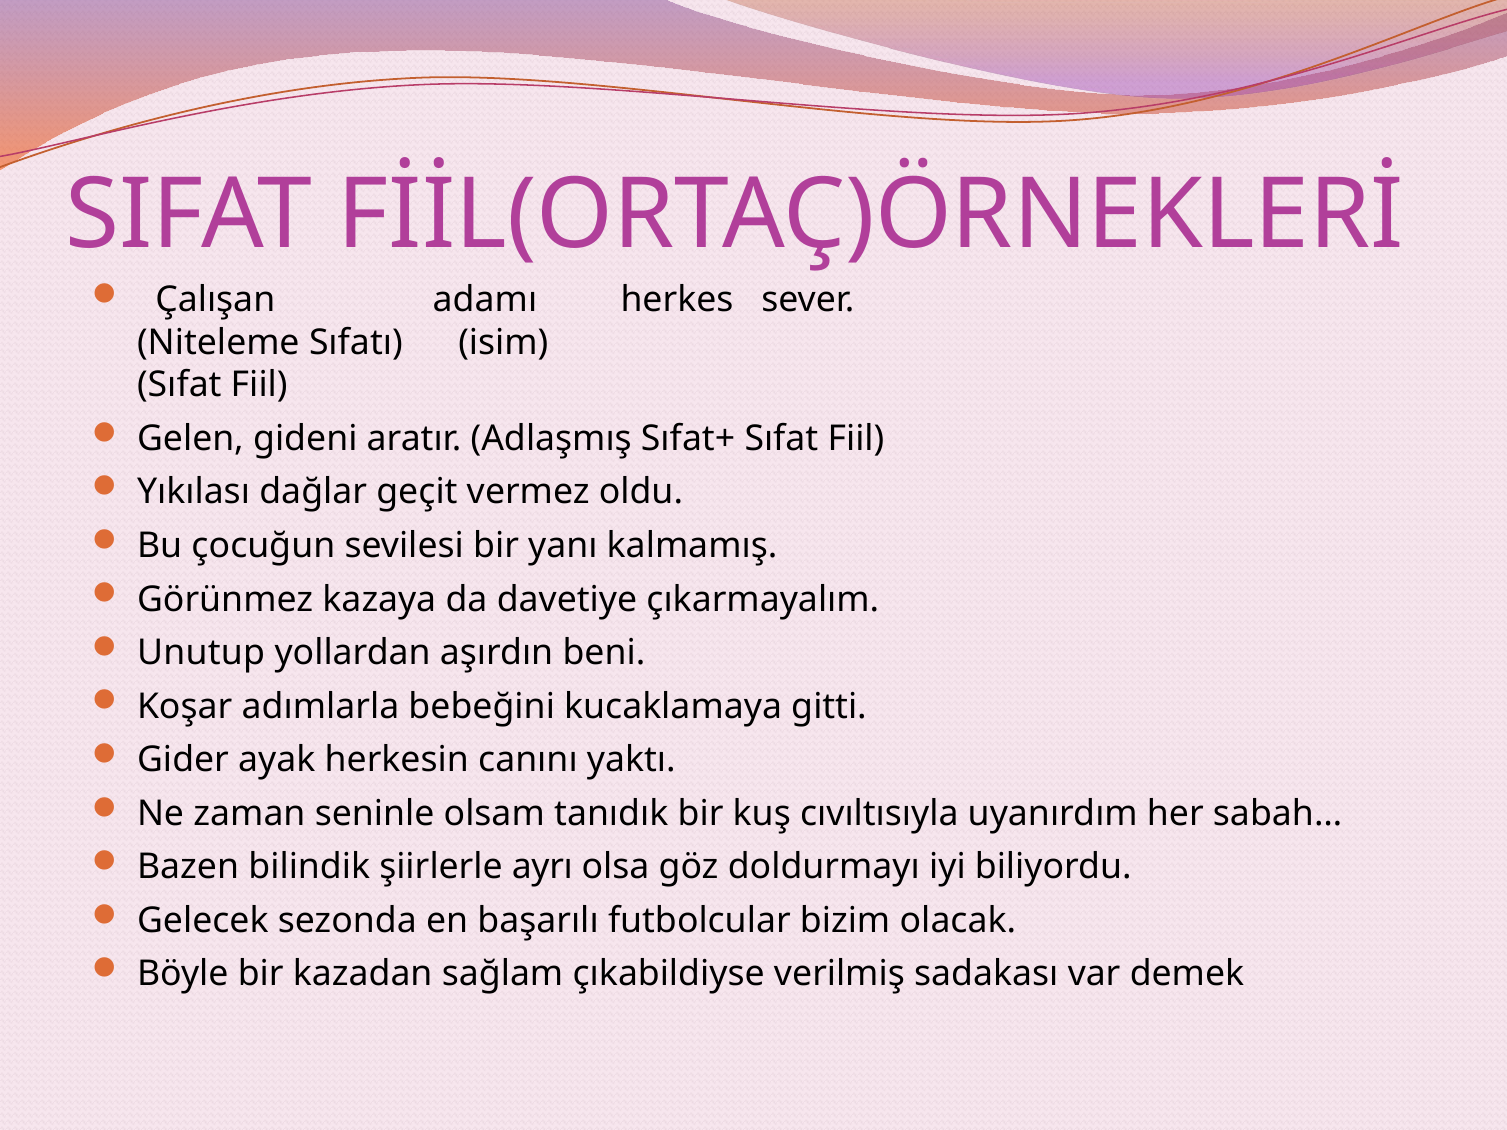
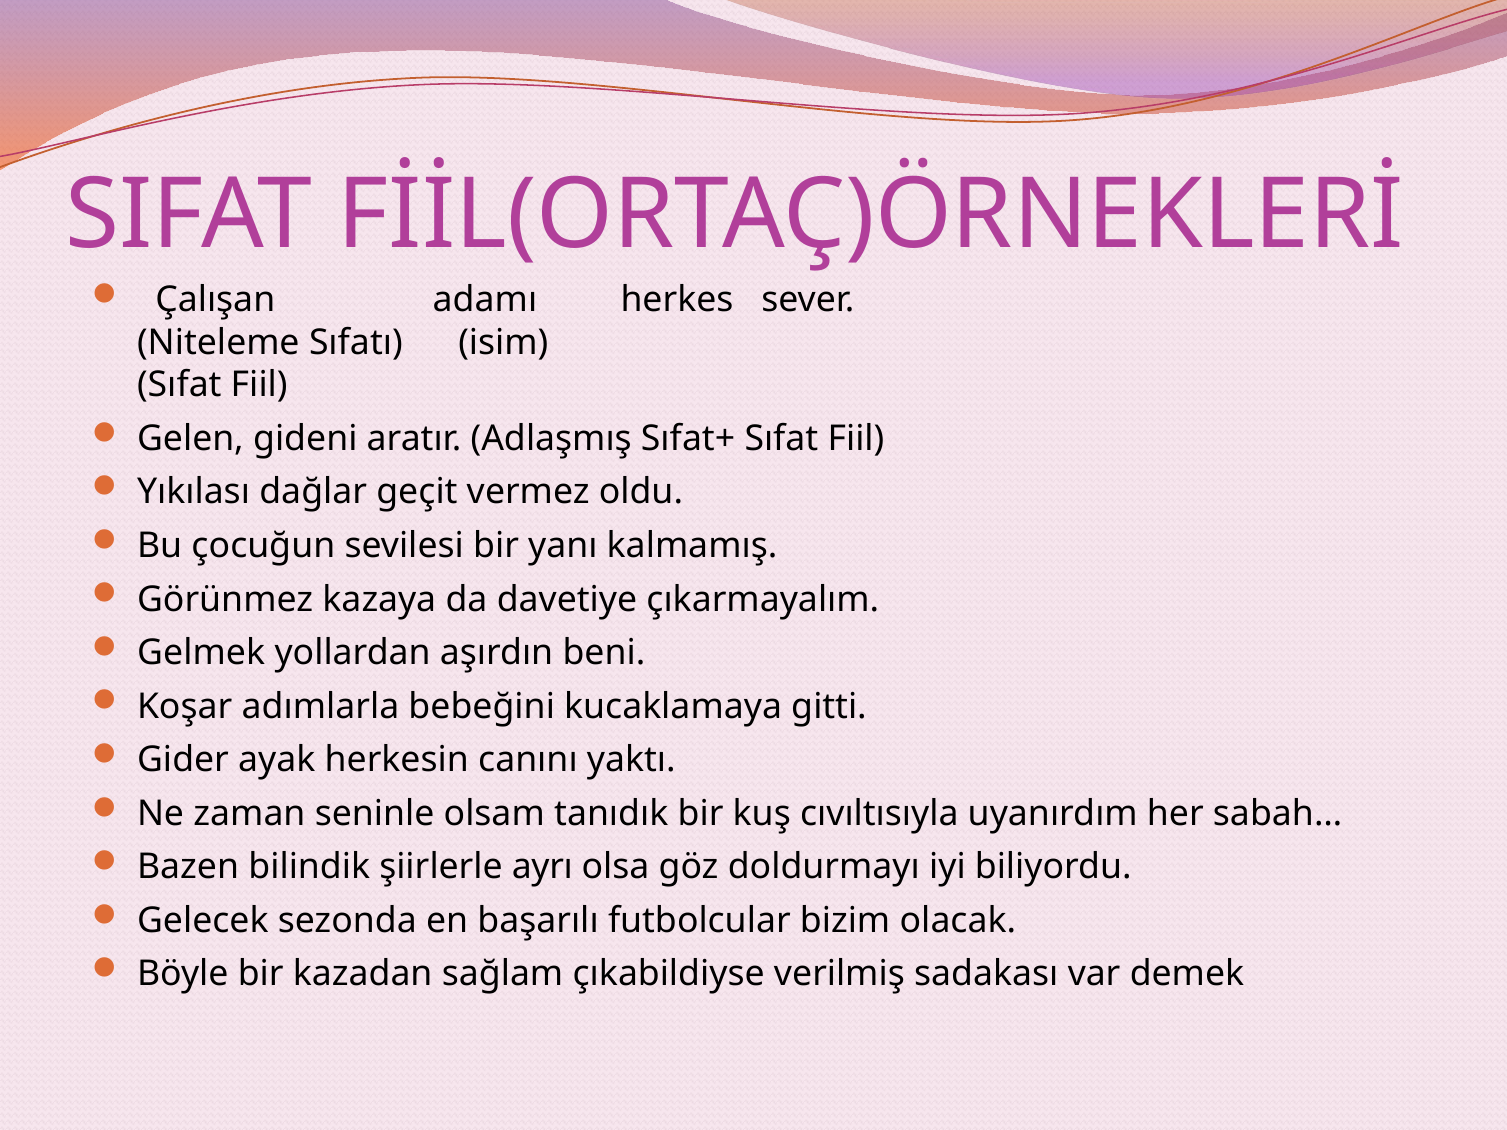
Unutup: Unutup -> Gelmek
